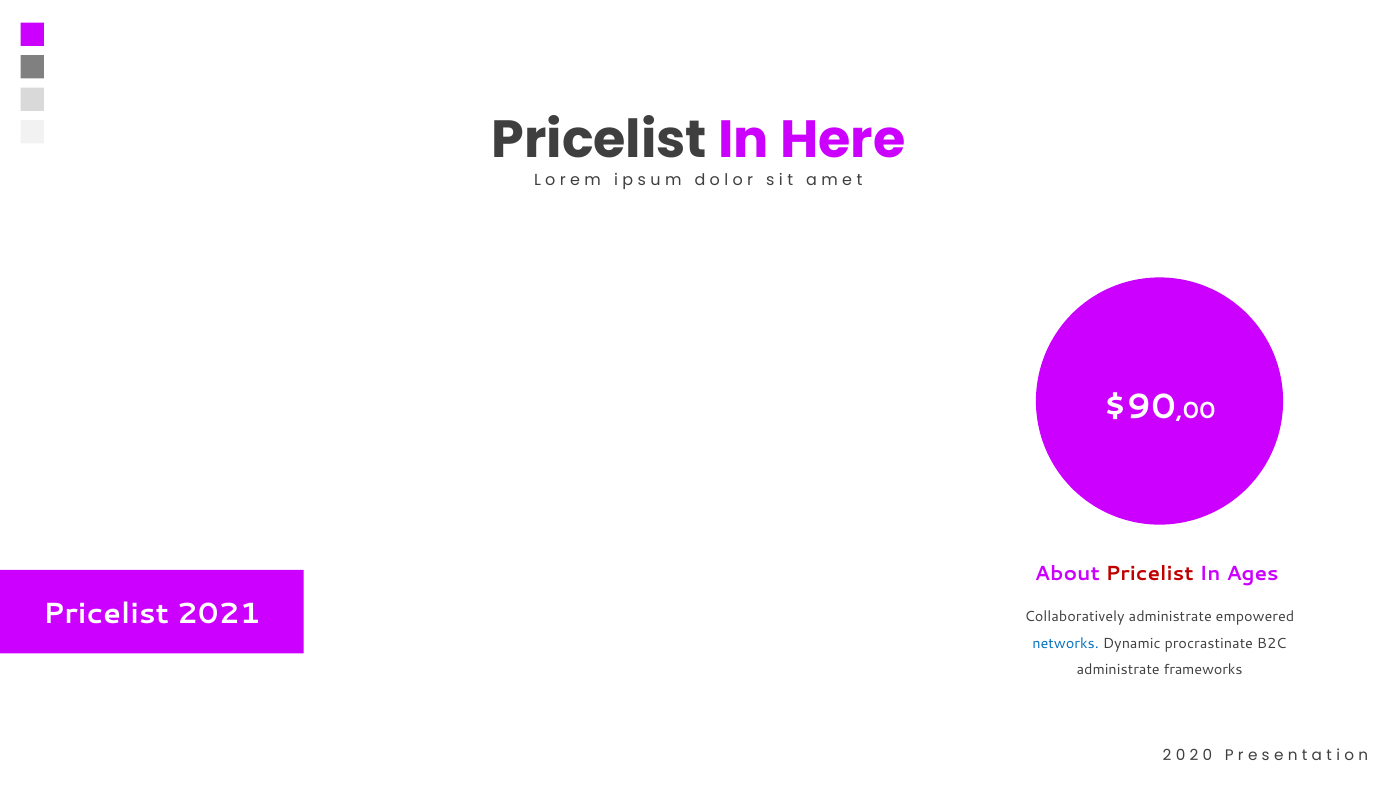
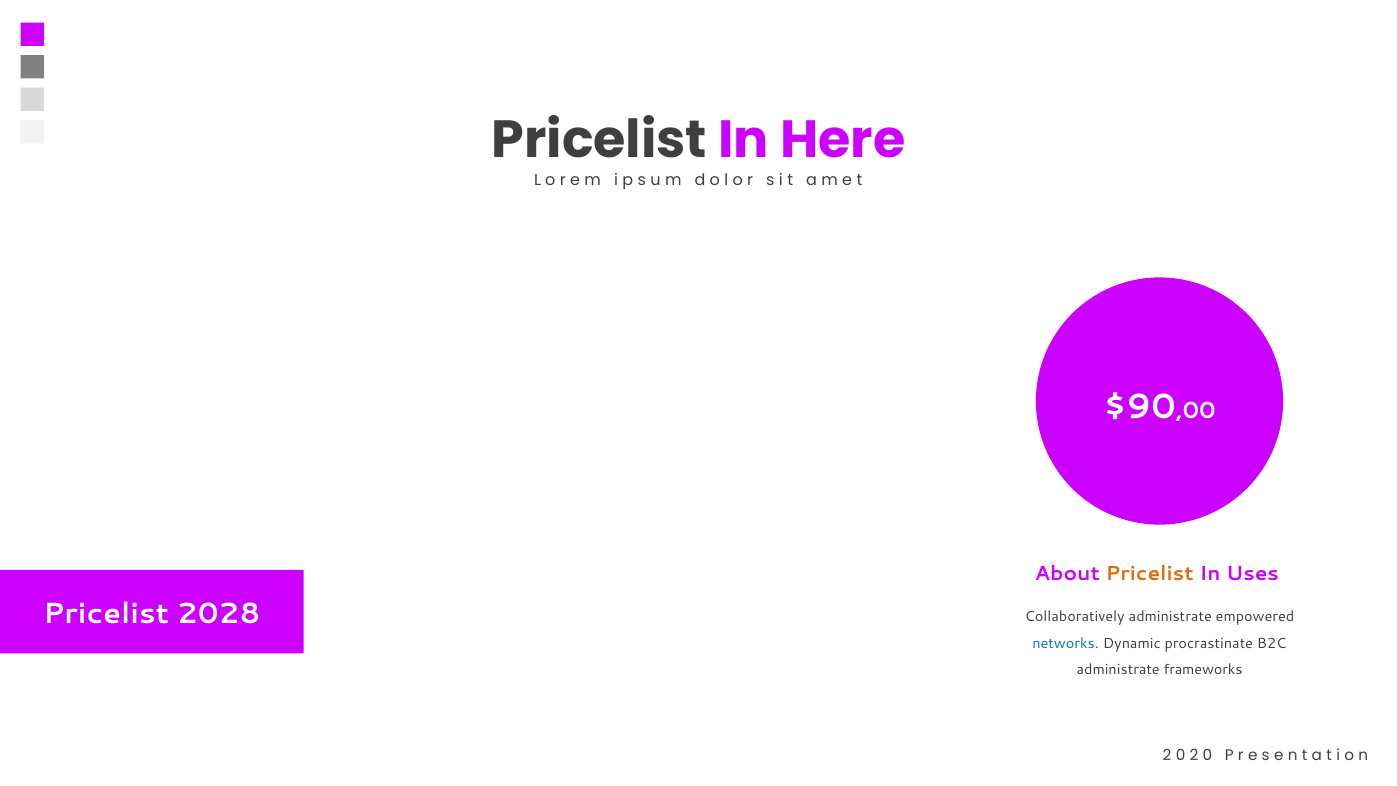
Pricelist at (1150, 573) colour: red -> orange
Ages: Ages -> Uses
2021: 2021 -> 2028
